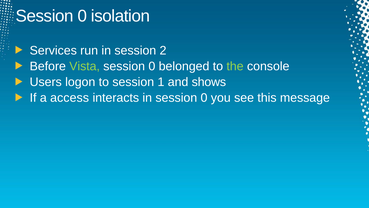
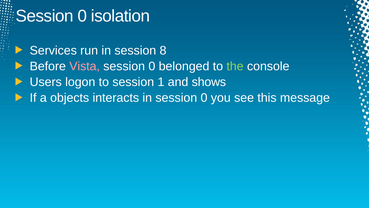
2: 2 -> 8
Vista colour: light green -> pink
access: access -> objects
